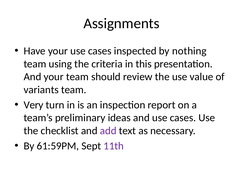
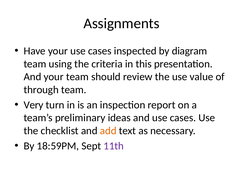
nothing: nothing -> diagram
variants: variants -> through
add colour: purple -> orange
61:59PM: 61:59PM -> 18:59PM
